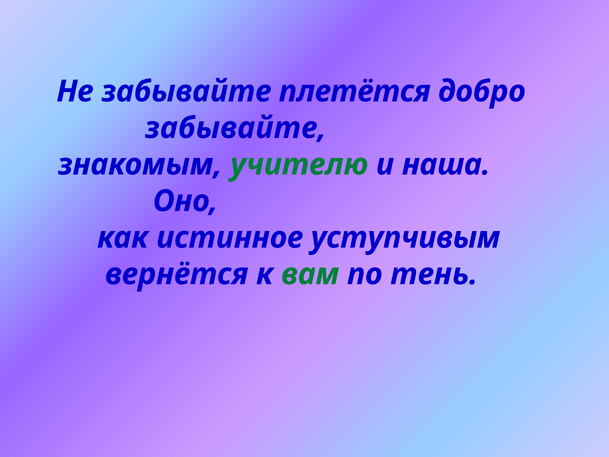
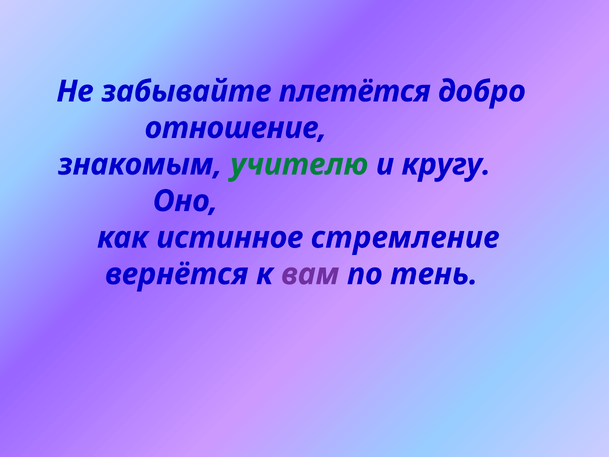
забывайте at (236, 128): забывайте -> отношение
наша: наша -> кругу
уступчивым: уступчивым -> стремление
вам colour: green -> purple
